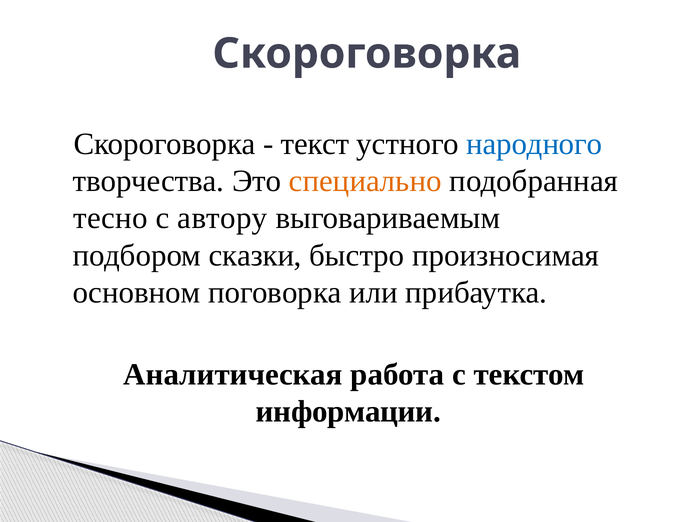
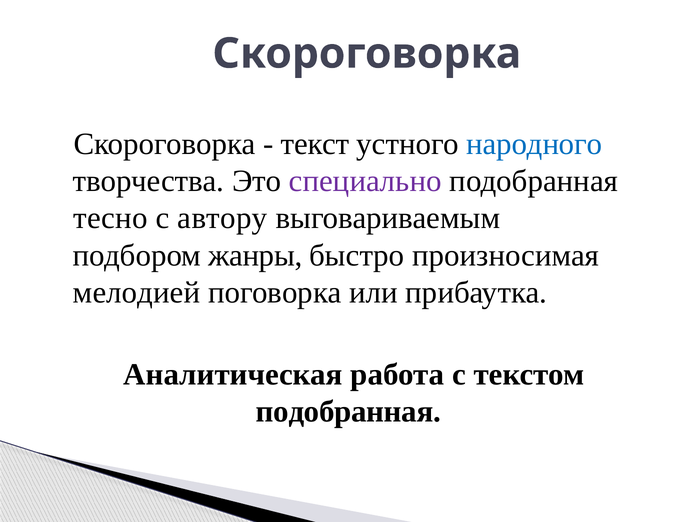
специально colour: orange -> purple
сказки: сказки -> жанры
основном: основном -> мелодией
информации at (348, 412): информации -> подобранная
